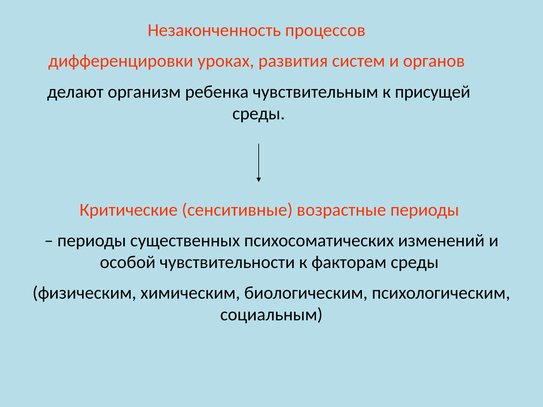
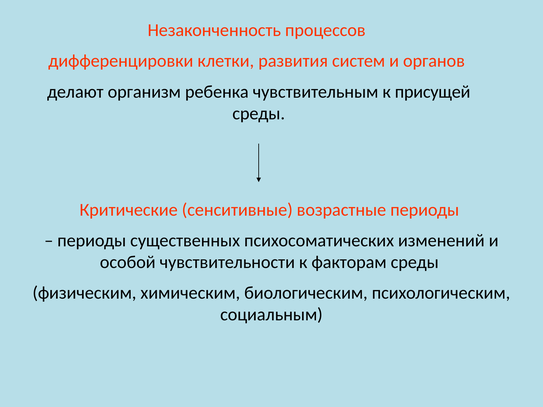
уроках: уроках -> клетки
